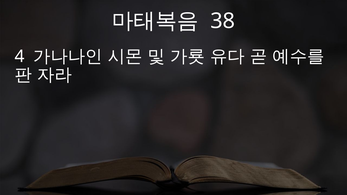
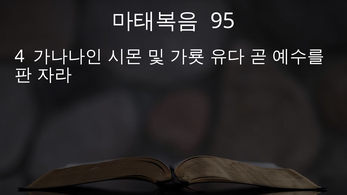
38: 38 -> 95
